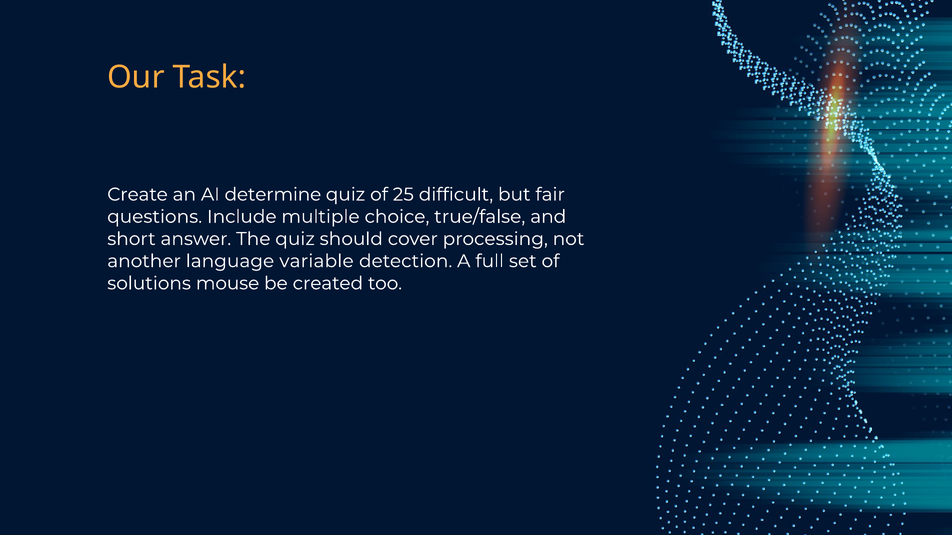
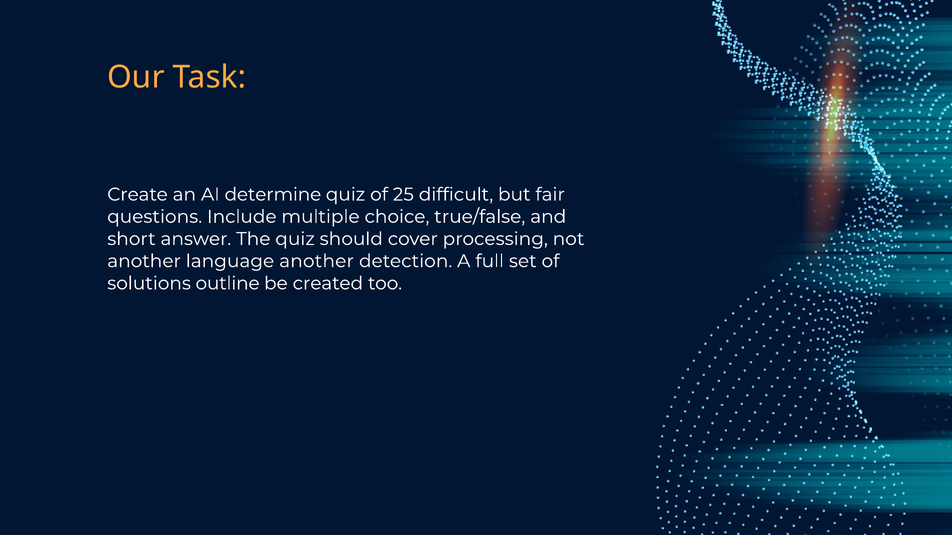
language variable: variable -> another
mouse: mouse -> outline
